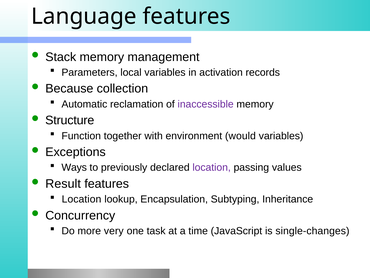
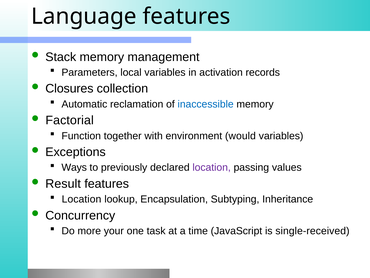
Because: Because -> Closures
inaccessible colour: purple -> blue
Structure: Structure -> Factorial
very: very -> your
single-changes: single-changes -> single-received
